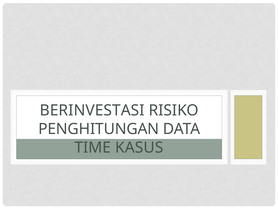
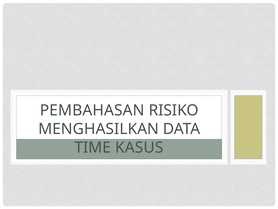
BERINVESTASI: BERINVESTASI -> PEMBAHASAN
PENGHITUNGAN: PENGHITUNGAN -> MENGHASILKAN
